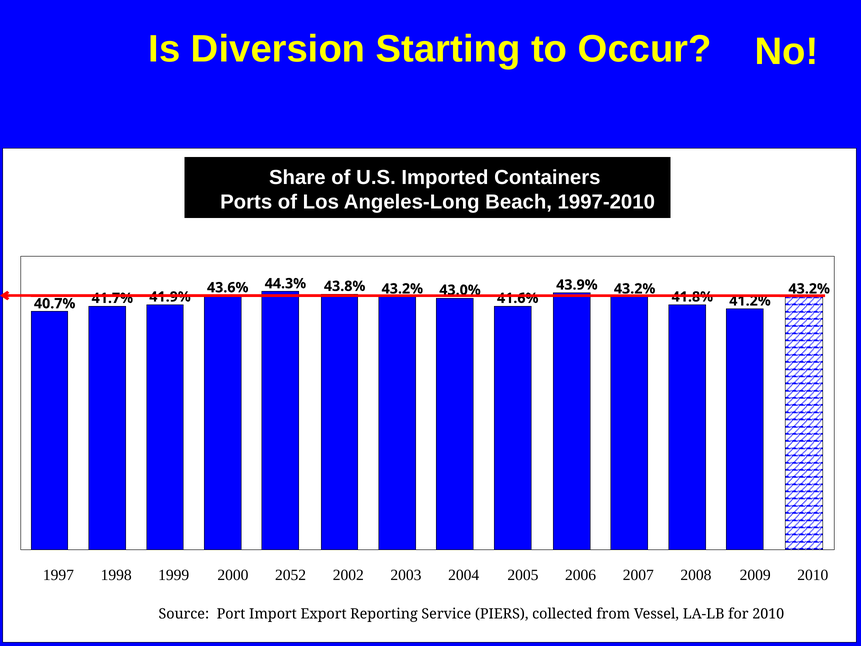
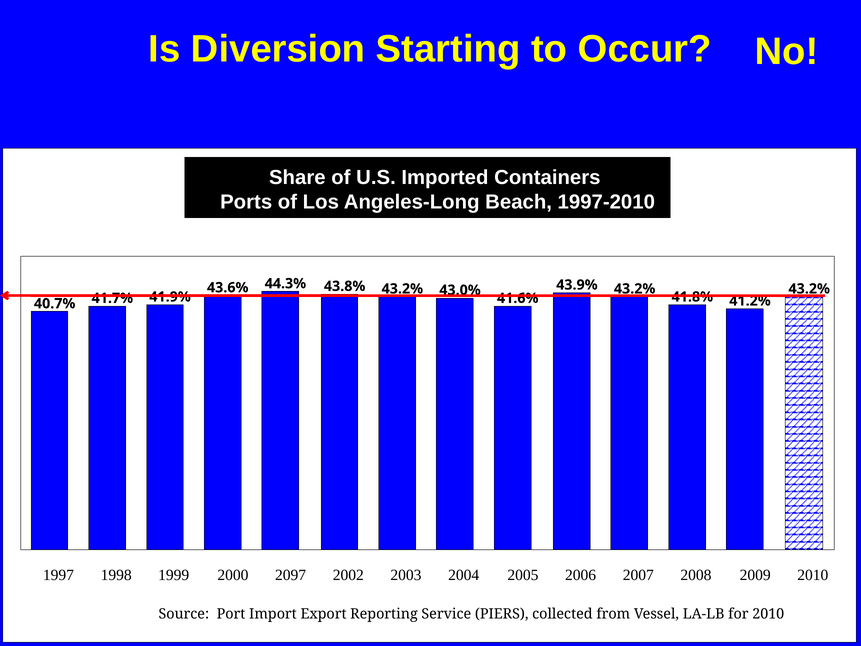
2052: 2052 -> 2097
